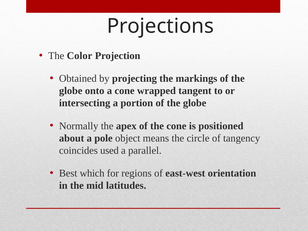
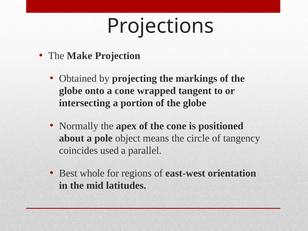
Color: Color -> Make
which: which -> whole
